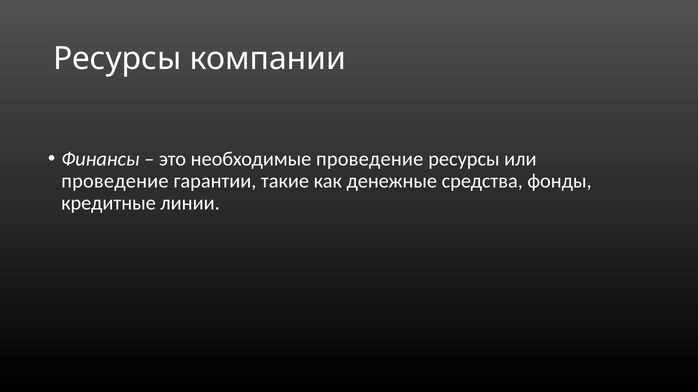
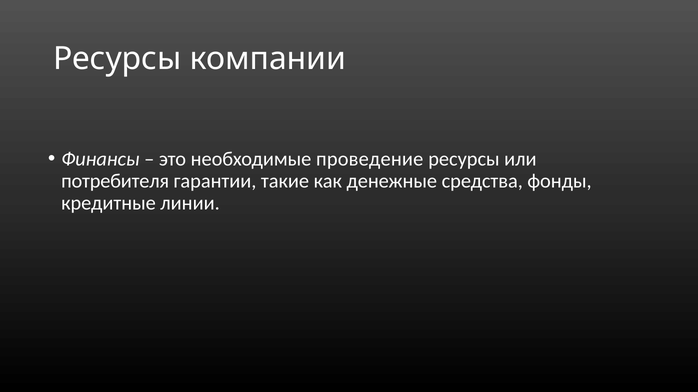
проведение at (115, 181): проведение -> потребителя
